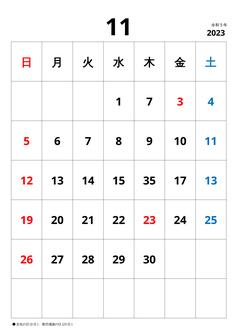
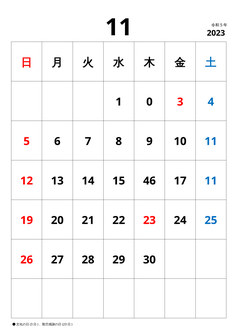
1 7: 7 -> 0
35: 35 -> 46
17 13: 13 -> 11
